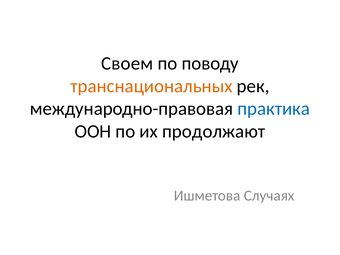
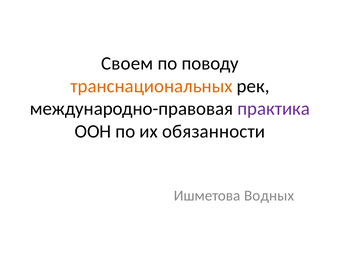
практика colour: blue -> purple
продолжают: продолжают -> обязанности
Случаях: Случаях -> Водных
